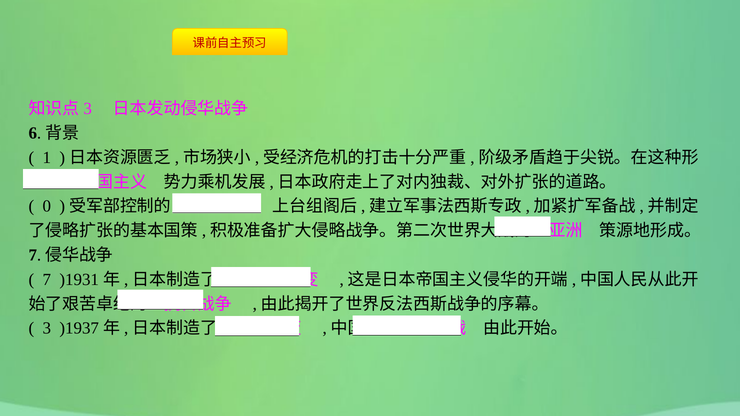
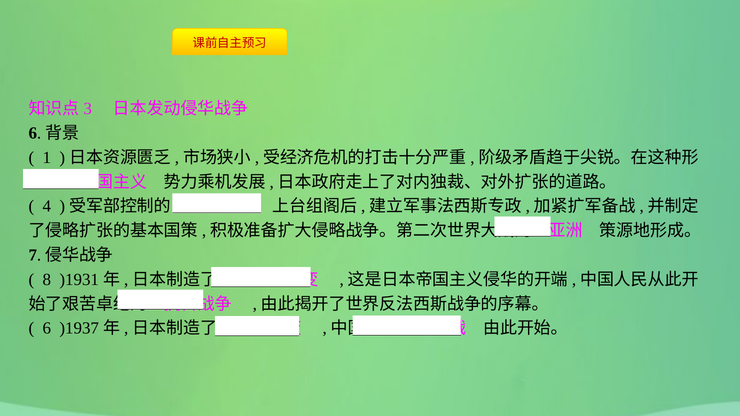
0: 0 -> 4
7: 7 -> 8
3: 3 -> 6
